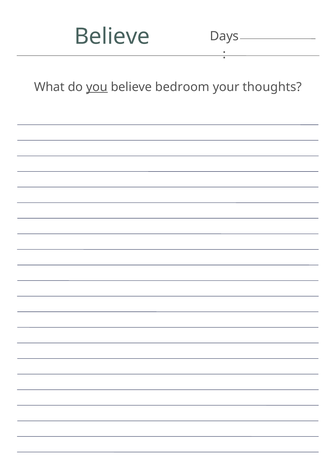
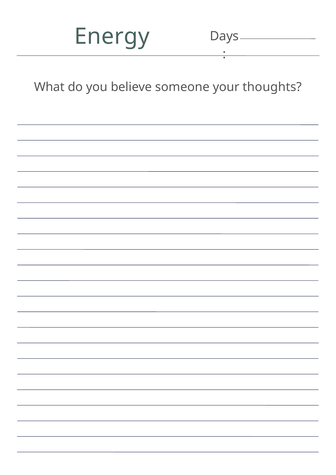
Believe at (112, 36): Believe -> Energy
you underline: present -> none
bedroom: bedroom -> someone
